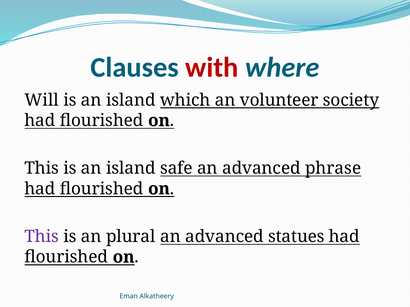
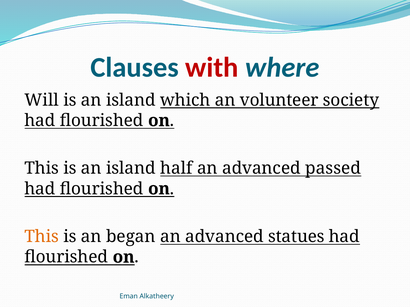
safe: safe -> half
phrase: phrase -> passed
This at (42, 237) colour: purple -> orange
plural: plural -> began
